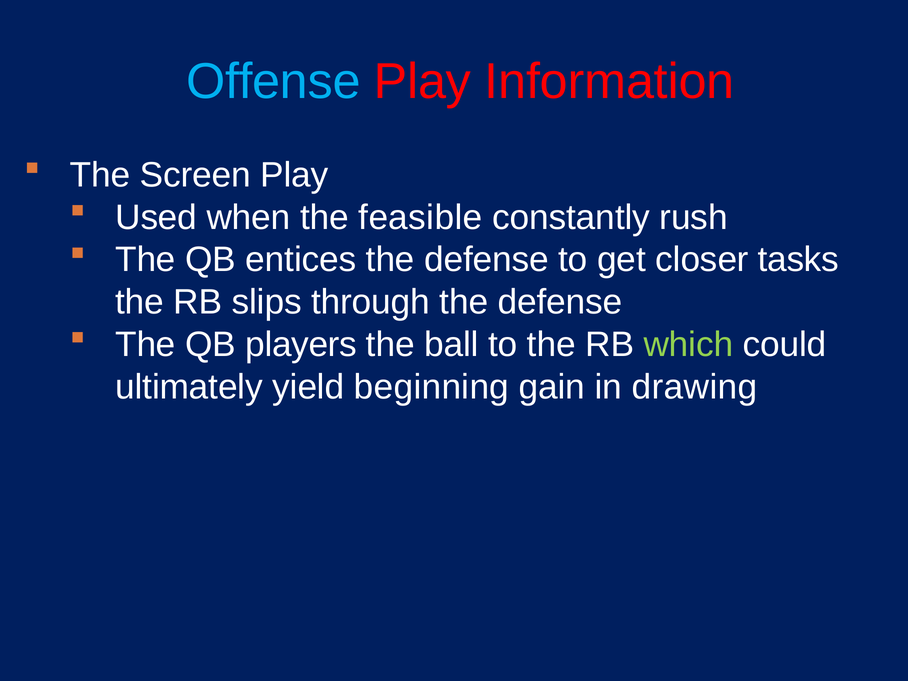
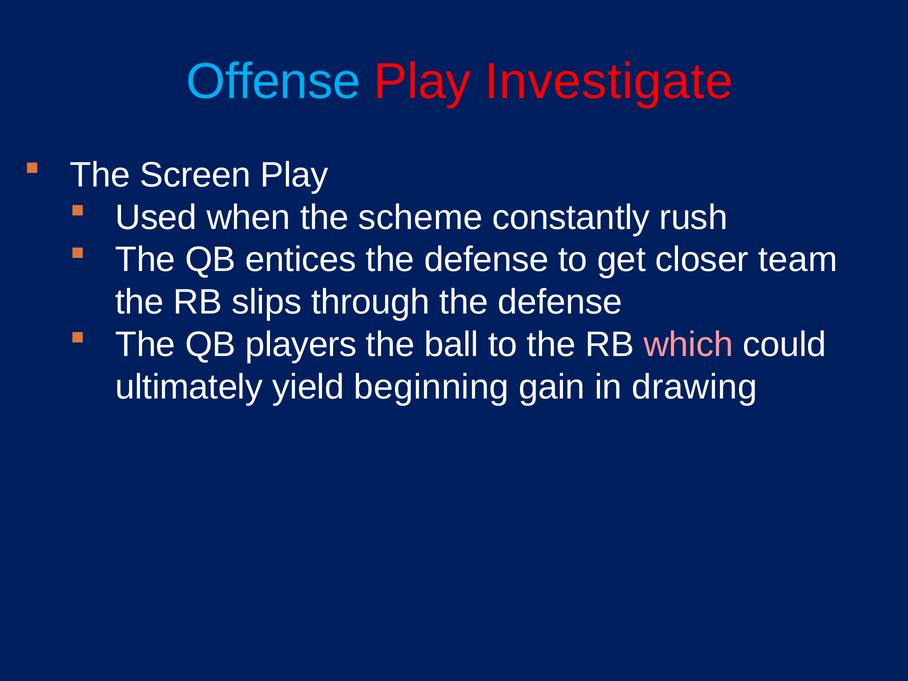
Information: Information -> Investigate
feasible: feasible -> scheme
tasks: tasks -> team
which colour: light green -> pink
